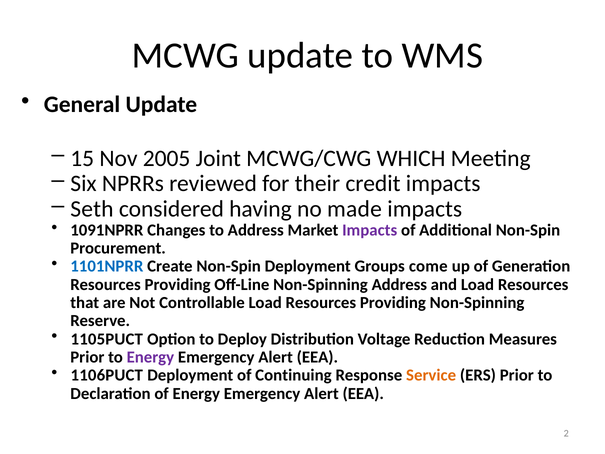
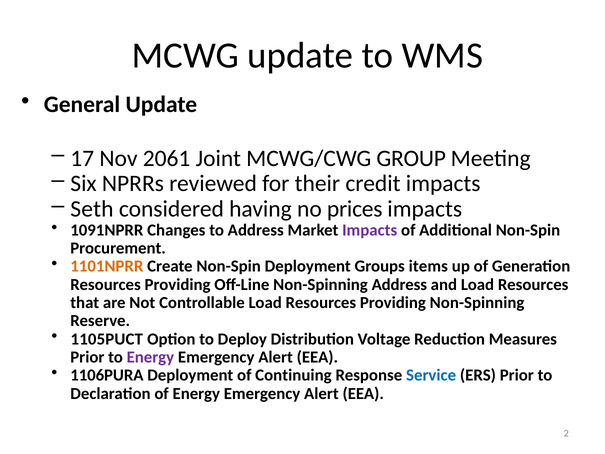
15: 15 -> 17
2005: 2005 -> 2061
WHICH: WHICH -> GROUP
made: made -> prices
1101NPRR colour: blue -> orange
come: come -> items
1106PUCT: 1106PUCT -> 1106PURA
Service colour: orange -> blue
